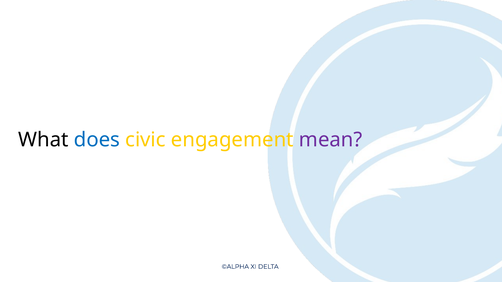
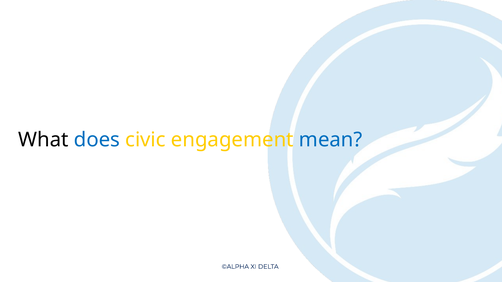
mean colour: purple -> blue
